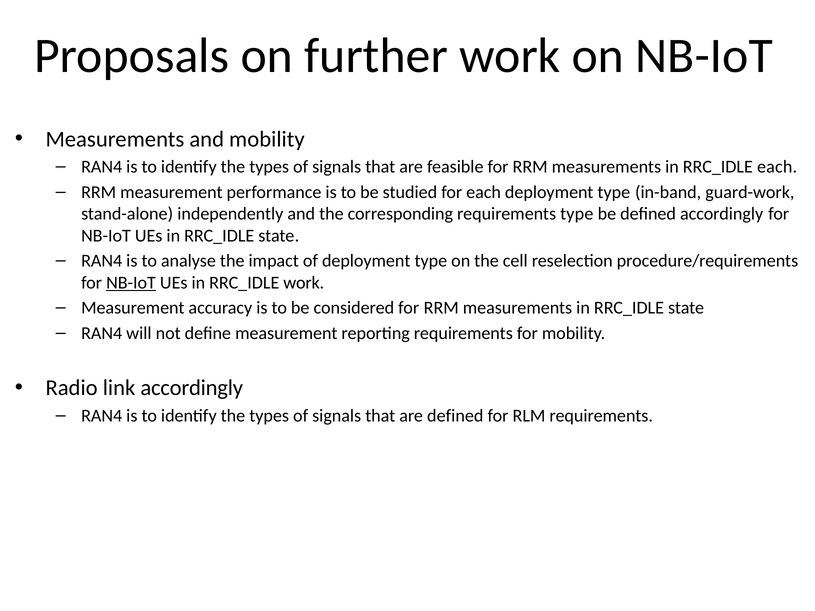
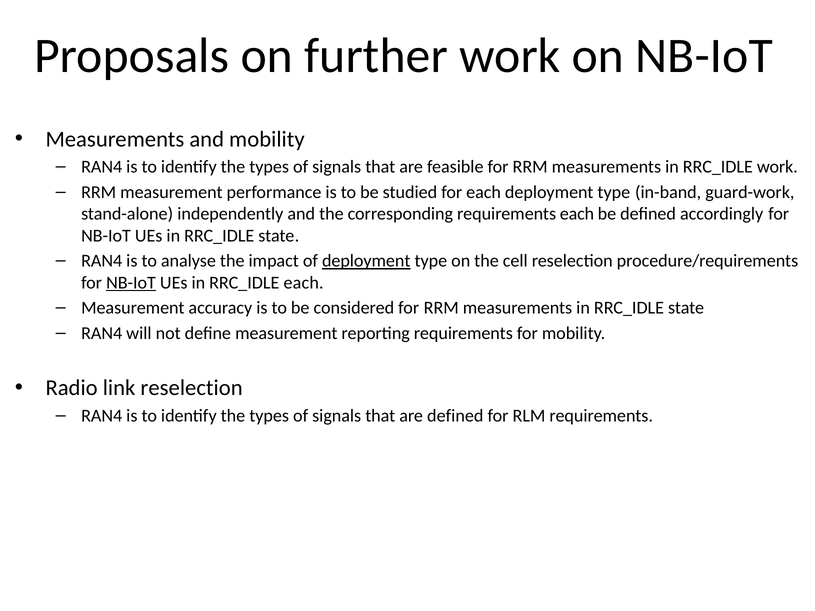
RRC_IDLE each: each -> work
requirements type: type -> each
deployment at (366, 261) underline: none -> present
RRC_IDLE work: work -> each
link accordingly: accordingly -> reselection
